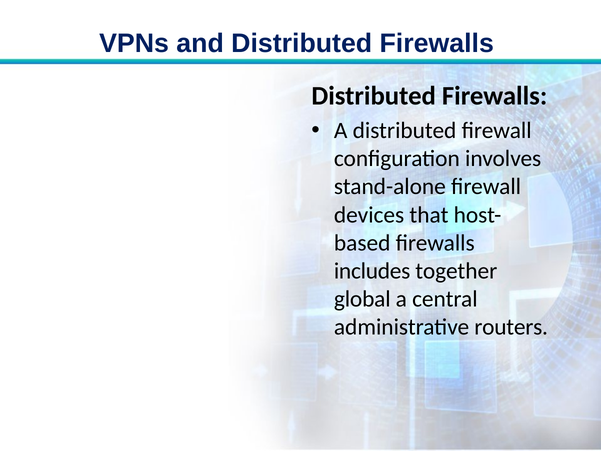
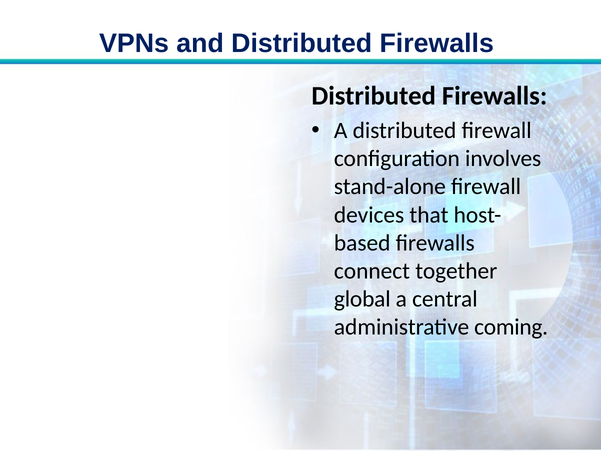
includes: includes -> connect
routers: routers -> coming
